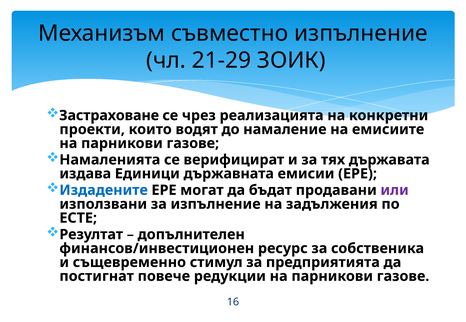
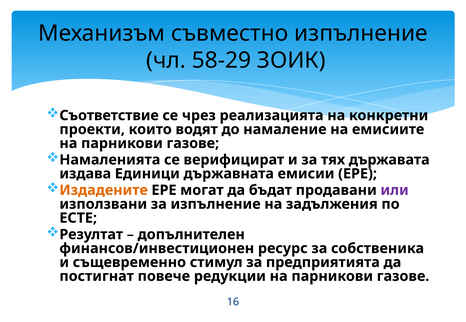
21-29: 21-29 -> 58-29
Застраховане: Застраховане -> Съответствие
Издадените colour: blue -> orange
